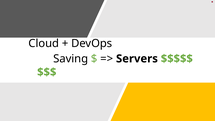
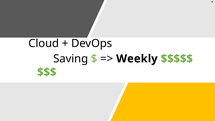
Servers: Servers -> Weekly
